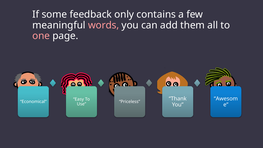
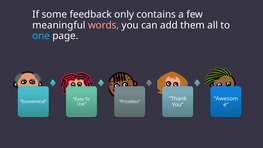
one colour: pink -> light blue
